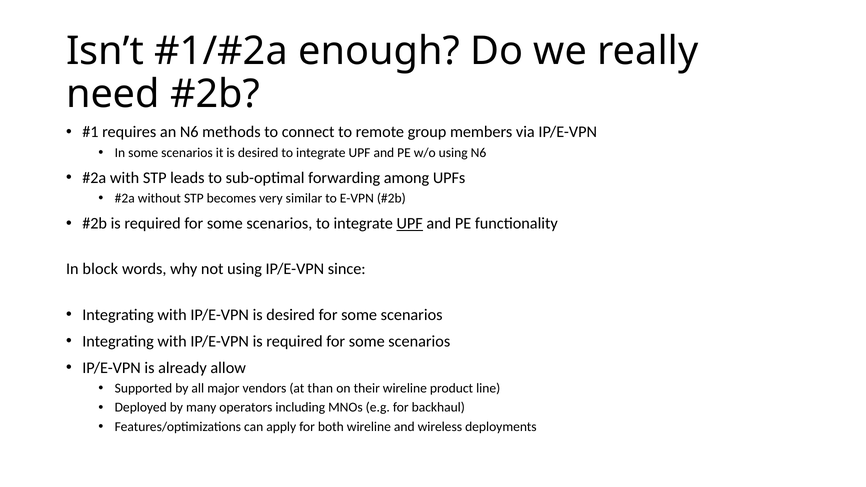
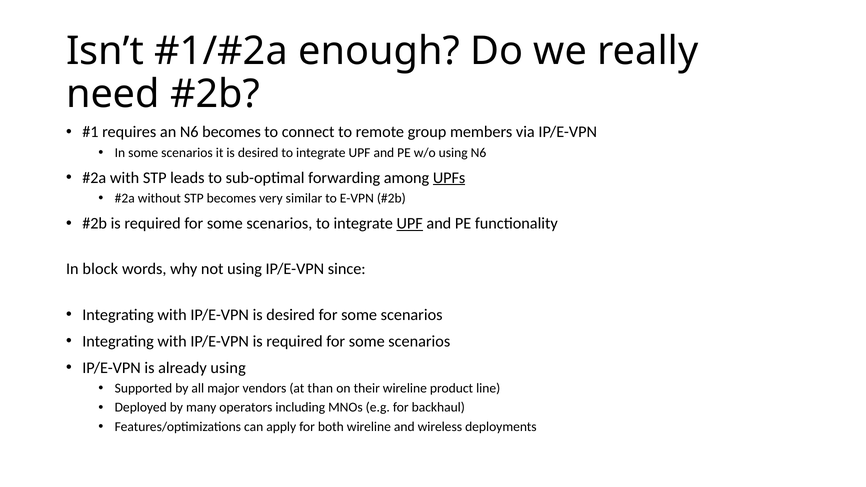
N6 methods: methods -> becomes
UPFs underline: none -> present
already allow: allow -> using
